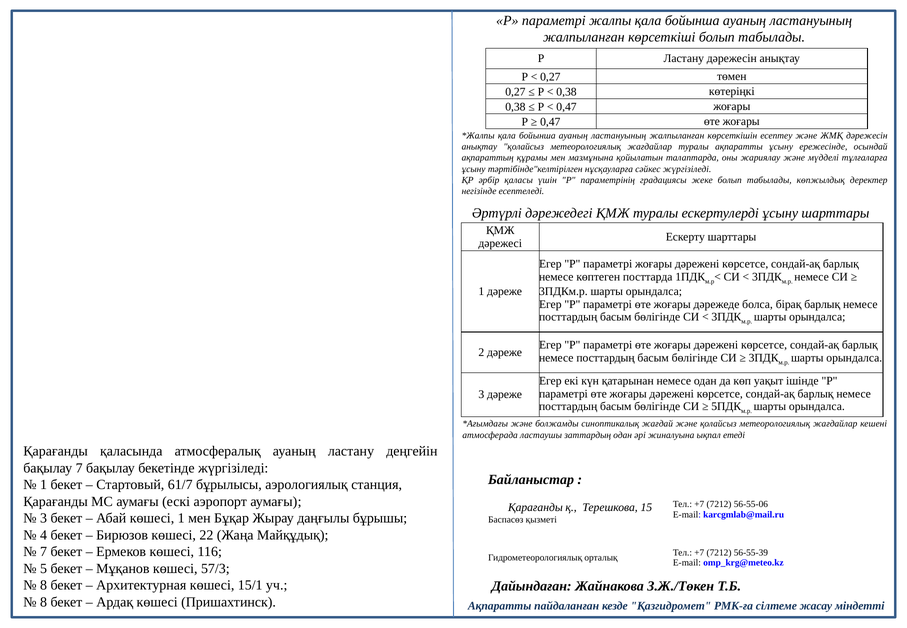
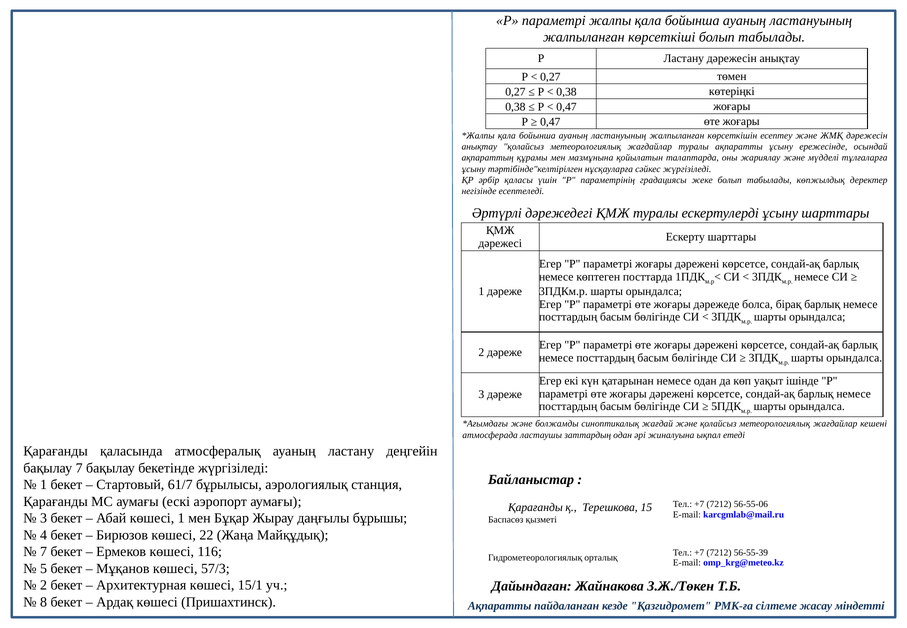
8 at (44, 585): 8 -> 2
